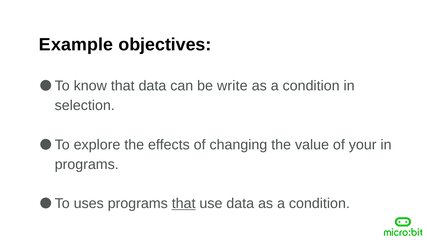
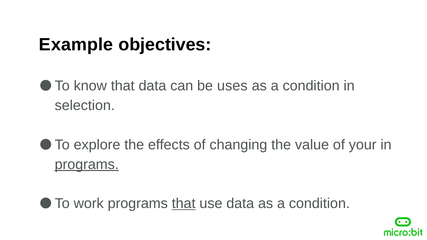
write: write -> uses
programs at (87, 164) underline: none -> present
uses: uses -> work
